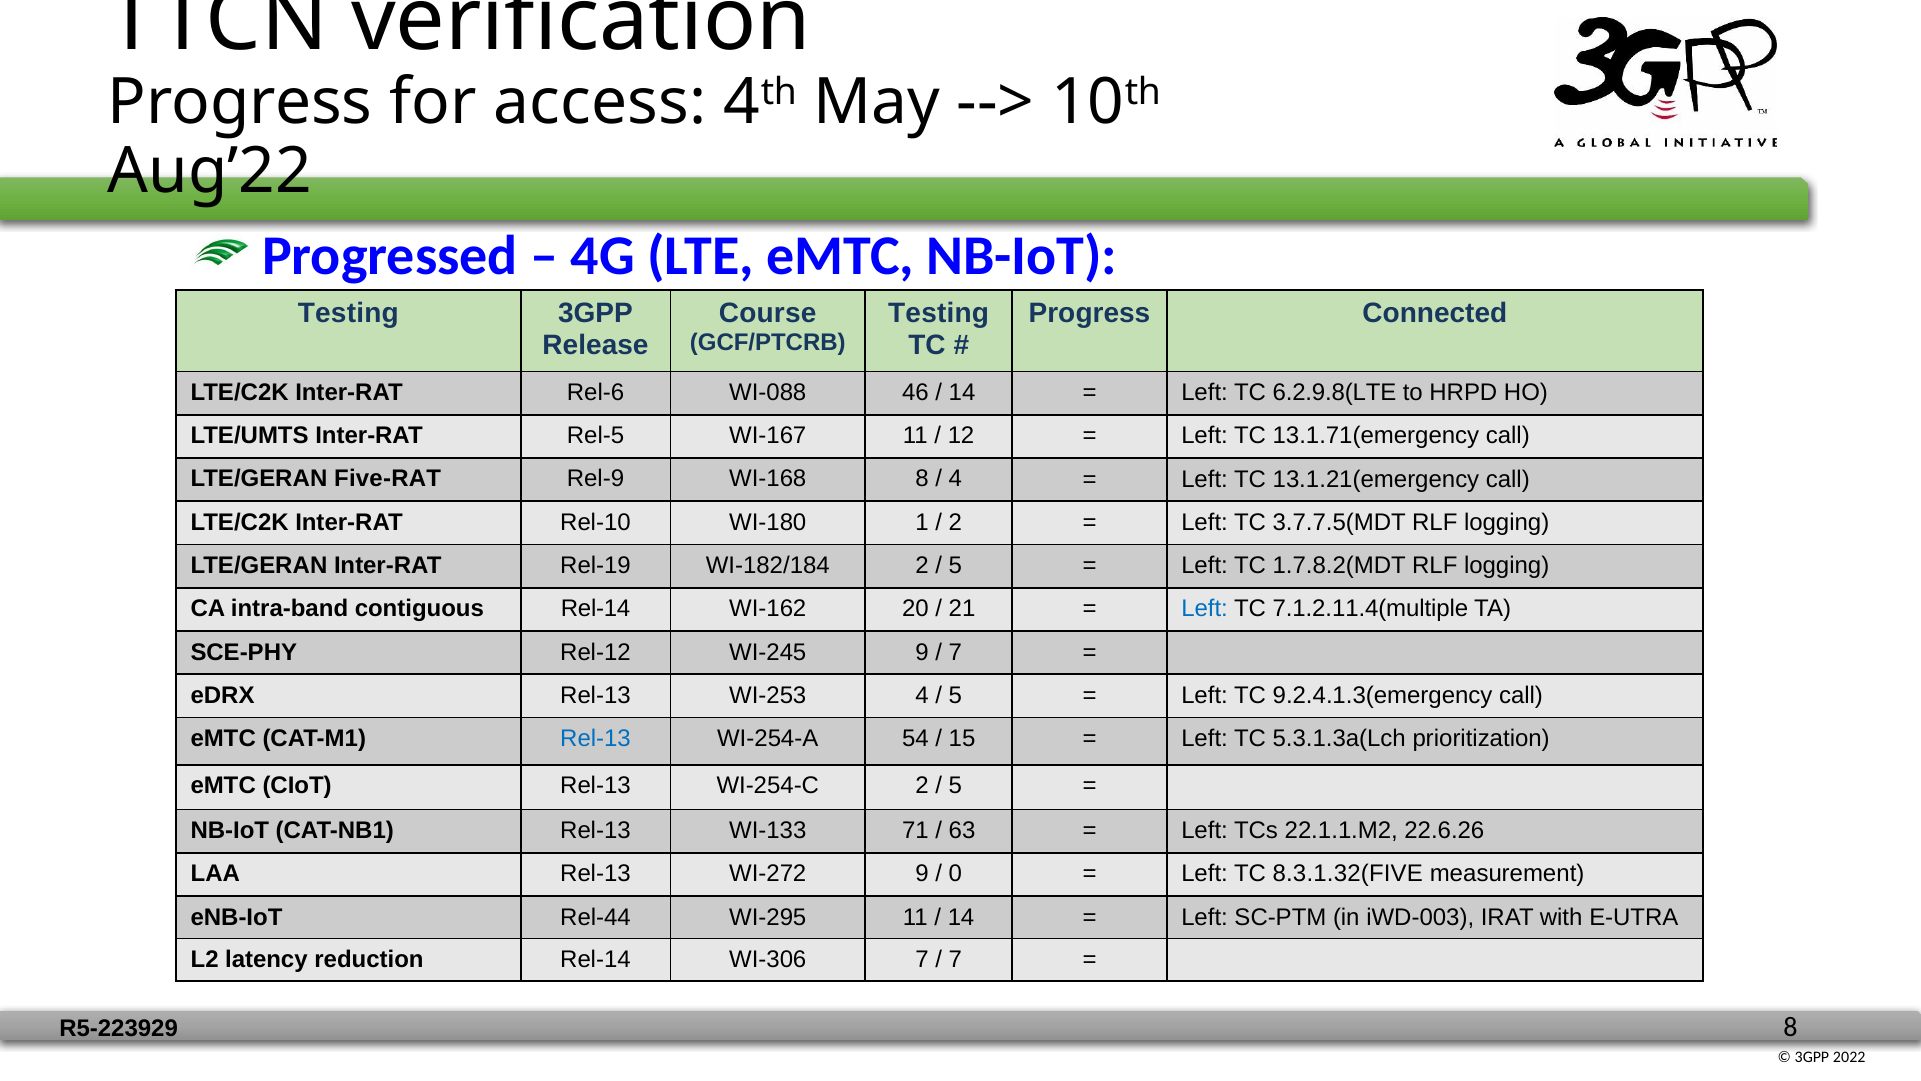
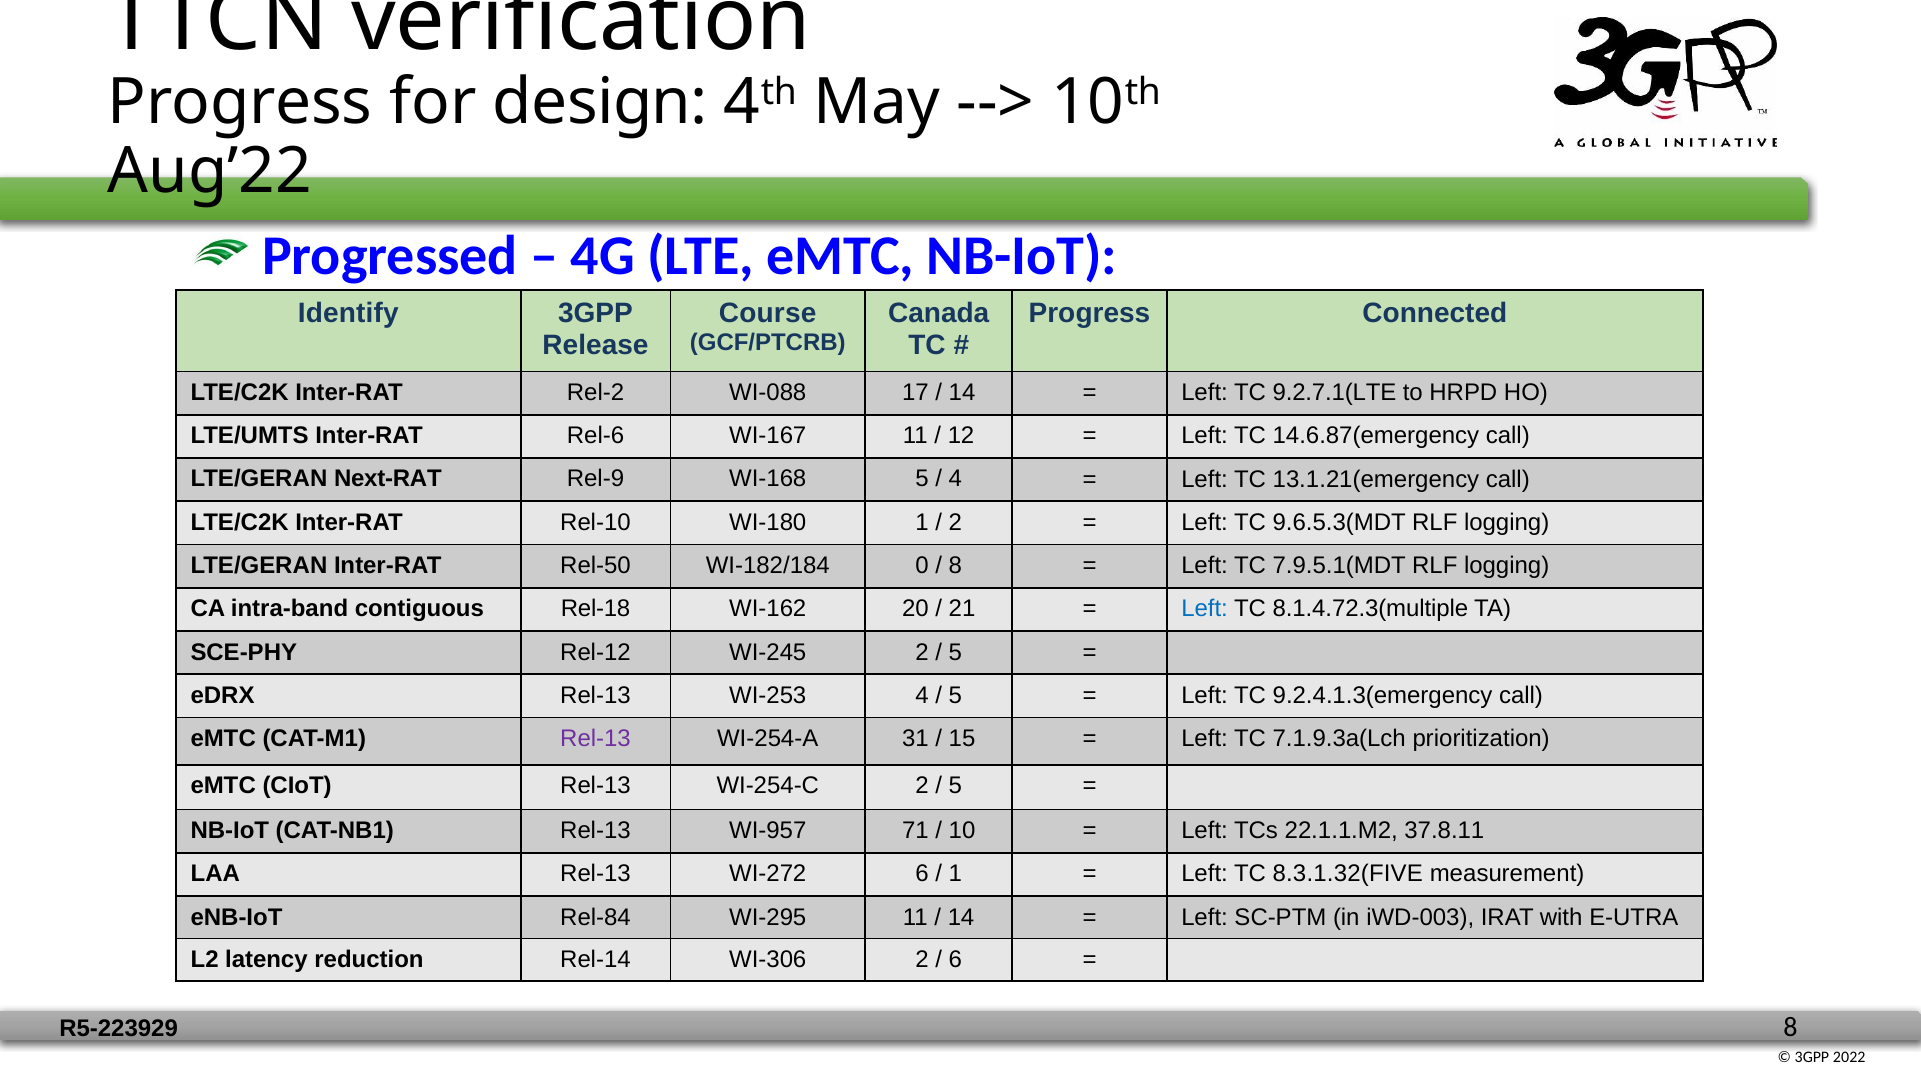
access: access -> design
Testing at (348, 313): Testing -> Identify
Testing at (939, 313): Testing -> Canada
Rel-6: Rel-6 -> Rel-2
46: 46 -> 17
6.2.9.8(LTE: 6.2.9.8(LTE -> 9.2.7.1(LTE
Rel-5: Rel-5 -> Rel-6
13.1.71(emergency: 13.1.71(emergency -> 14.6.87(emergency
Five-RAT: Five-RAT -> Next-RAT
WI-168 8: 8 -> 5
3.7.7.5(MDT: 3.7.7.5(MDT -> 9.6.5.3(MDT
Rel-19: Rel-19 -> Rel-50
WI-182/184 2: 2 -> 0
5 at (955, 565): 5 -> 8
1.7.8.2(MDT: 1.7.8.2(MDT -> 7.9.5.1(MDT
contiguous Rel-14: Rel-14 -> Rel-18
7.1.2.11.4(multiple: 7.1.2.11.4(multiple -> 8.1.4.72.3(multiple
WI-245 9: 9 -> 2
7 at (955, 652): 7 -> 5
Rel-13 at (595, 738) colour: blue -> purple
54: 54 -> 31
5.3.1.3a(Lch: 5.3.1.3a(Lch -> 7.1.9.3a(Lch
WI-133: WI-133 -> WI-957
63: 63 -> 10
22.6.26: 22.6.26 -> 37.8.11
WI-272 9: 9 -> 6
0 at (955, 874): 0 -> 1
Rel-44: Rel-44 -> Rel-84
WI-306 7: 7 -> 2
7 at (955, 959): 7 -> 6
